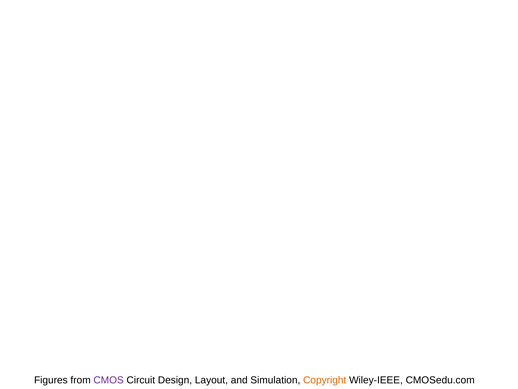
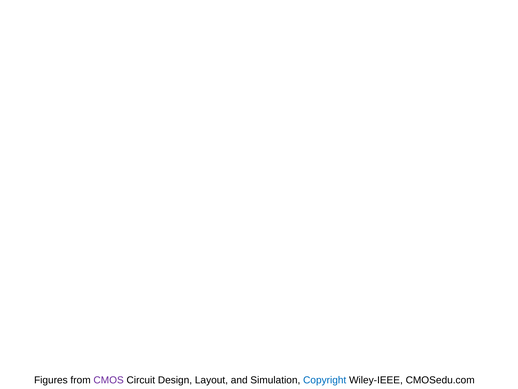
Copyright colour: orange -> blue
